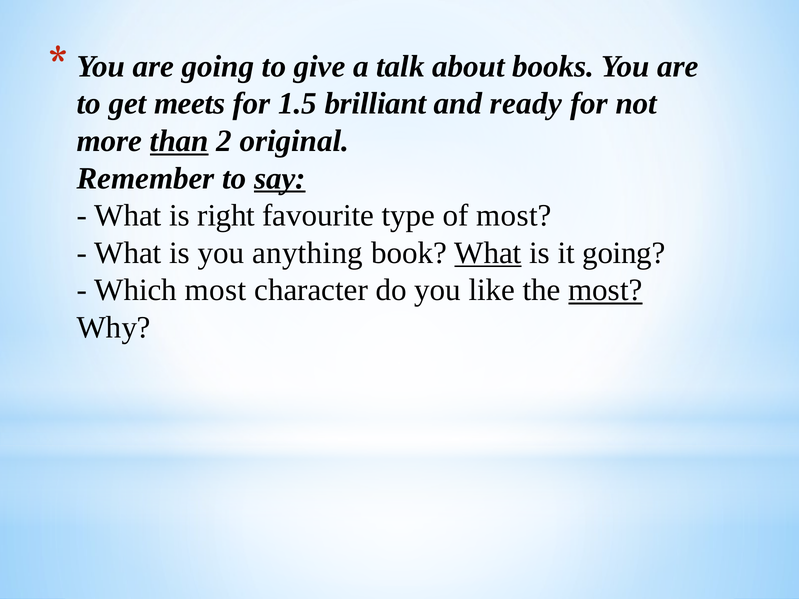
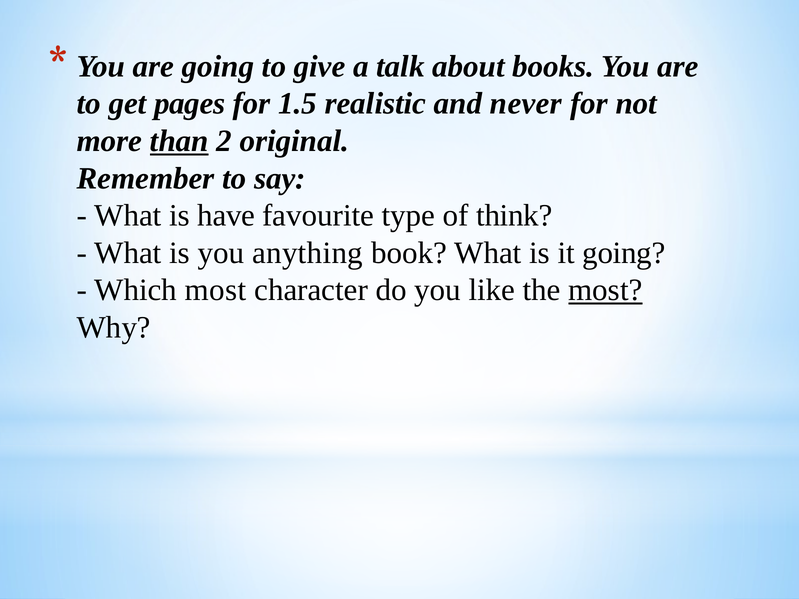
meets: meets -> pages
brilliant: brilliant -> realistic
ready: ready -> never
say underline: present -> none
right: right -> have
of most: most -> think
What at (488, 253) underline: present -> none
